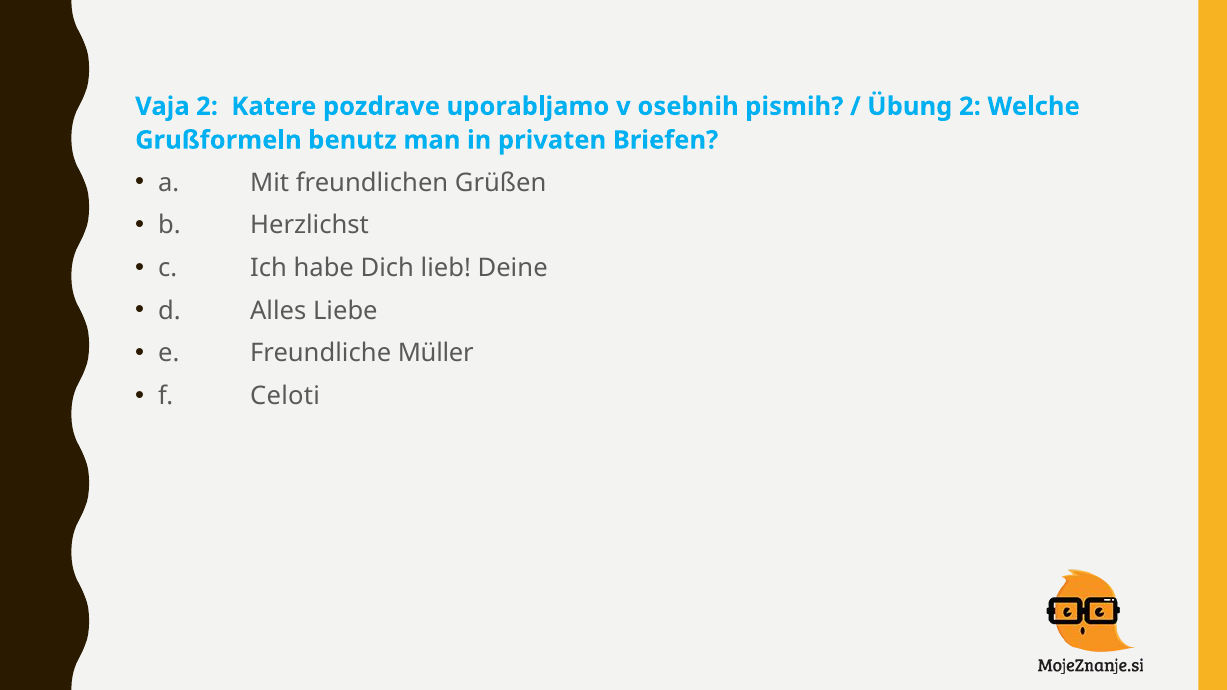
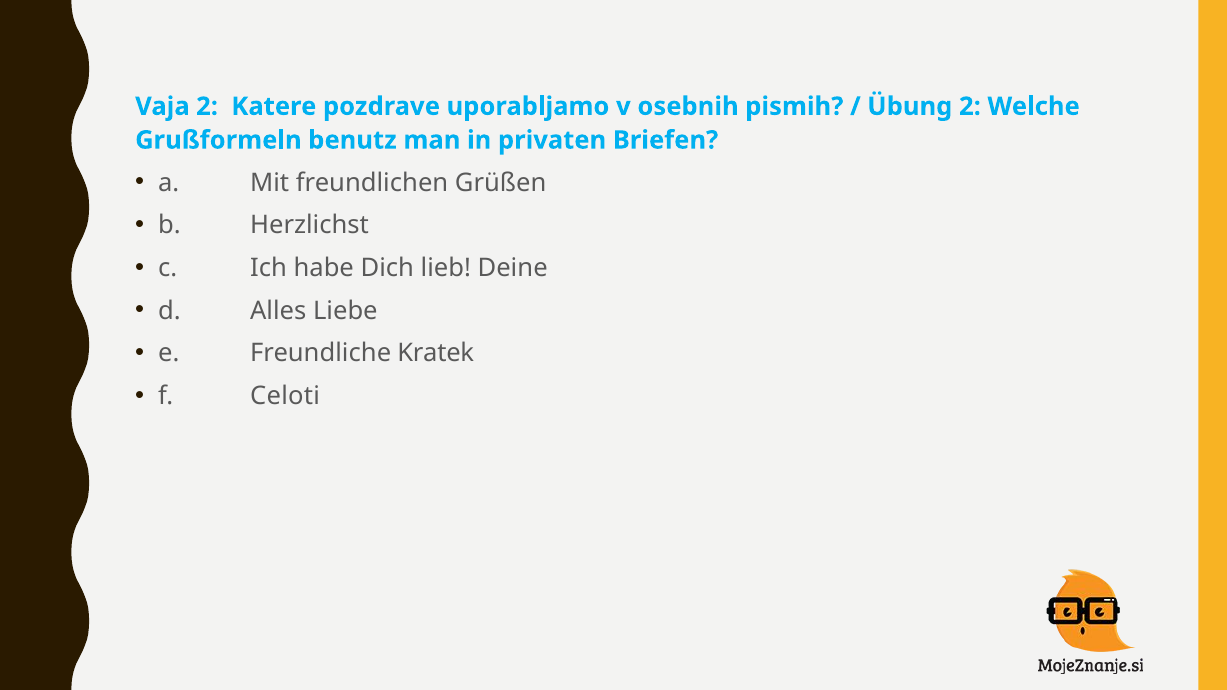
Müller: Müller -> Kratek
